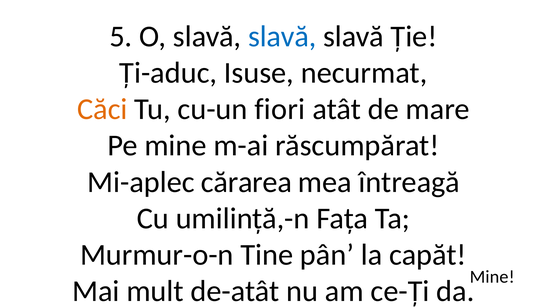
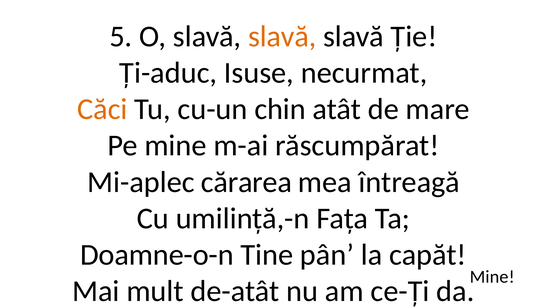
slavă at (282, 37) colour: blue -> orange
fiori: fiori -> chin
Murmur-o-n: Murmur-o-n -> Doamne-o-n
